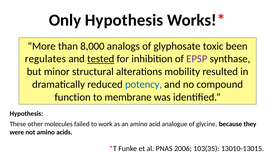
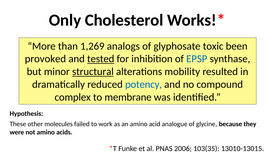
Only Hypothesis: Hypothesis -> Cholesterol
8,000: 8,000 -> 1,269
regulates: regulates -> provoked
EPSP colour: purple -> blue
structural underline: none -> present
function: function -> complex
